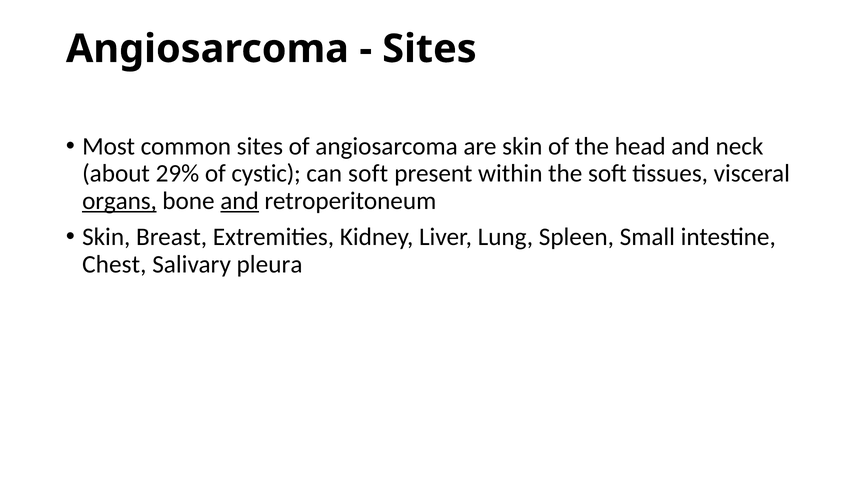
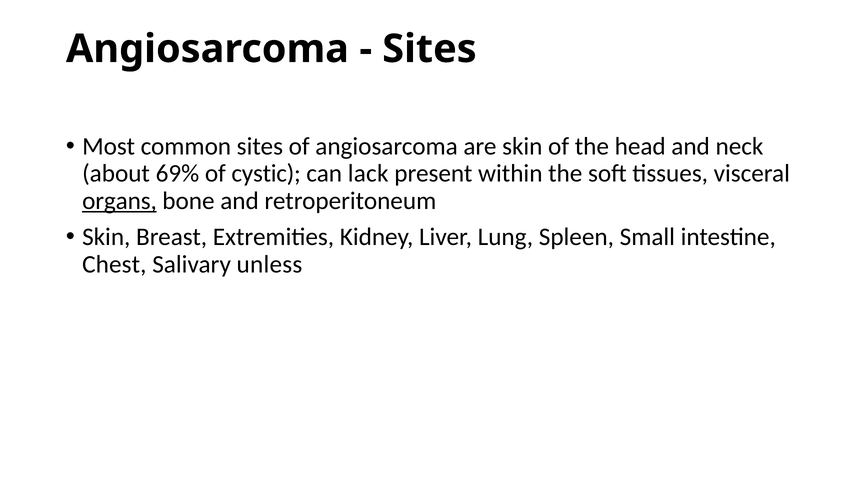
29%: 29% -> 69%
can soft: soft -> lack
and at (240, 201) underline: present -> none
pleura: pleura -> unless
